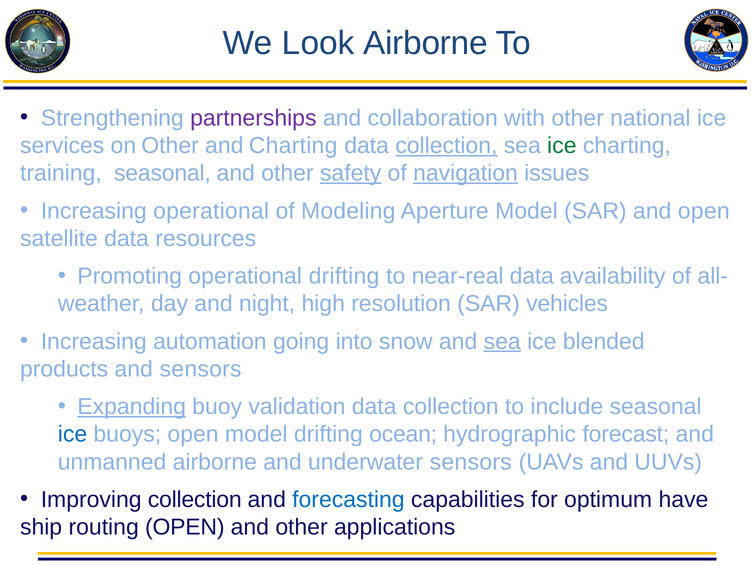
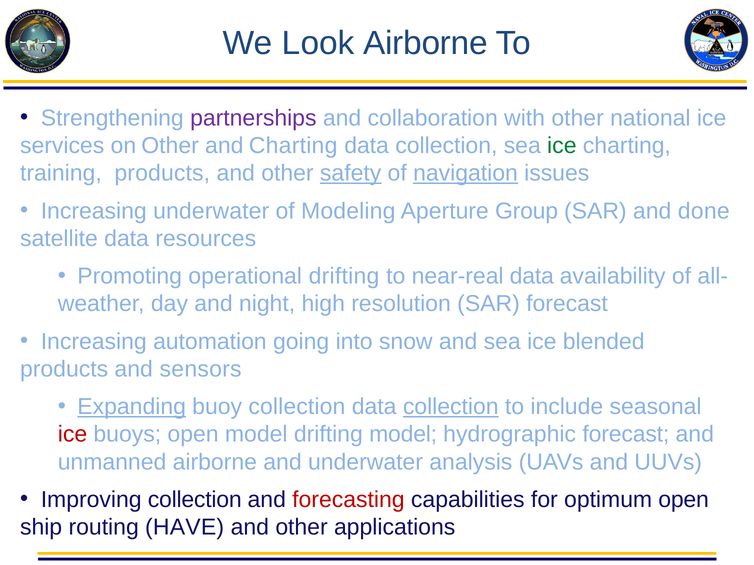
collection at (446, 146) underline: present -> none
training seasonal: seasonal -> products
Increasing operational: operational -> underwater
Aperture Model: Model -> Group
and open: open -> done
SAR vehicles: vehicles -> forecast
sea at (502, 342) underline: present -> none
buoy validation: validation -> collection
collection at (451, 407) underline: none -> present
ice at (73, 435) colour: blue -> red
drifting ocean: ocean -> model
underwater sensors: sensors -> analysis
forecasting colour: blue -> red
optimum have: have -> open
routing OPEN: OPEN -> HAVE
